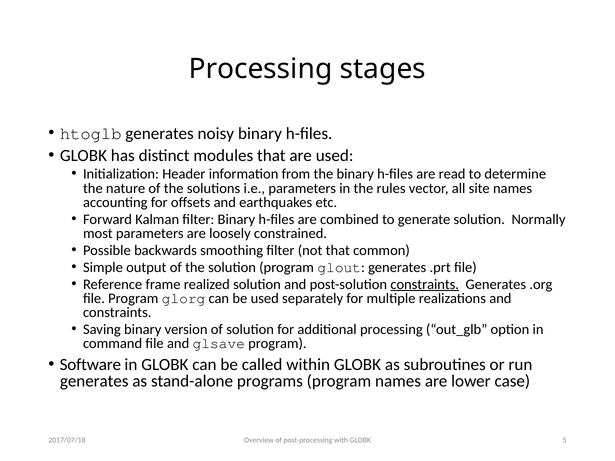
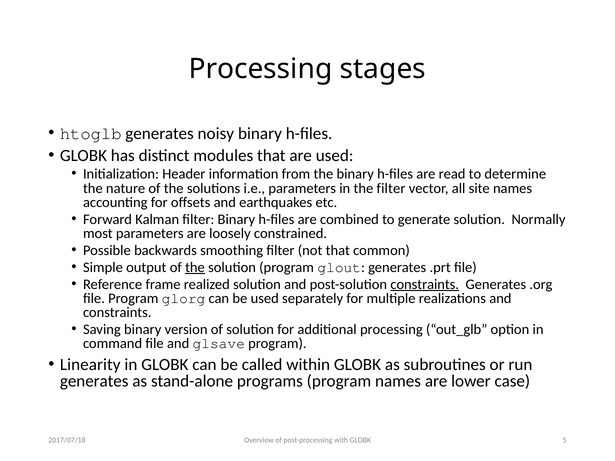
the rules: rules -> filter
the at (195, 267) underline: none -> present
Software: Software -> Linearity
